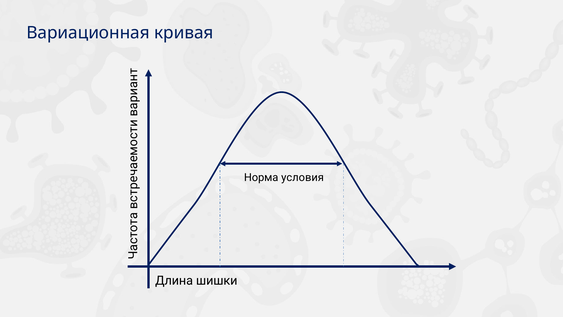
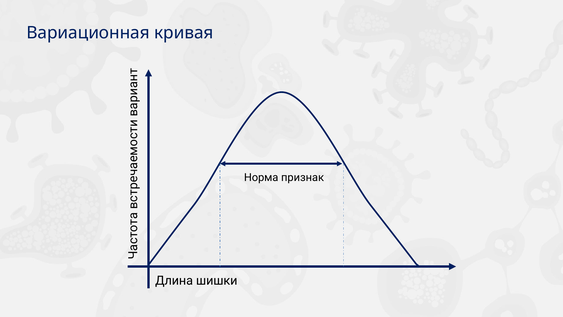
условия: условия -> признак
